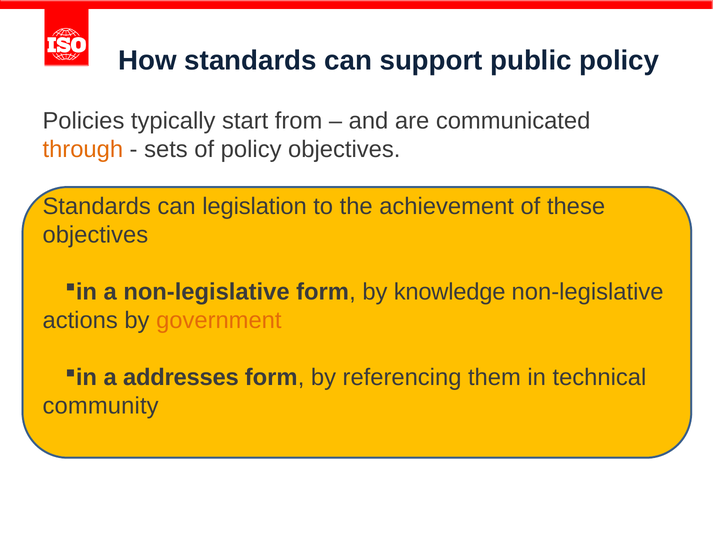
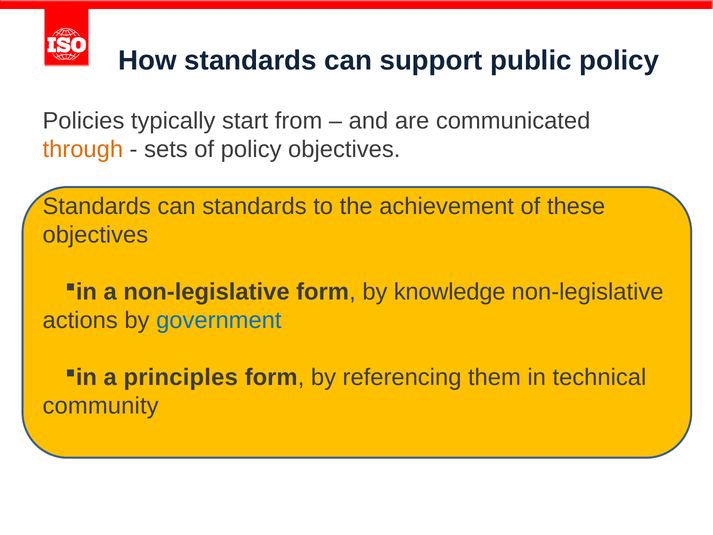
can legislation: legislation -> standards
government colour: orange -> blue
addresses: addresses -> principles
